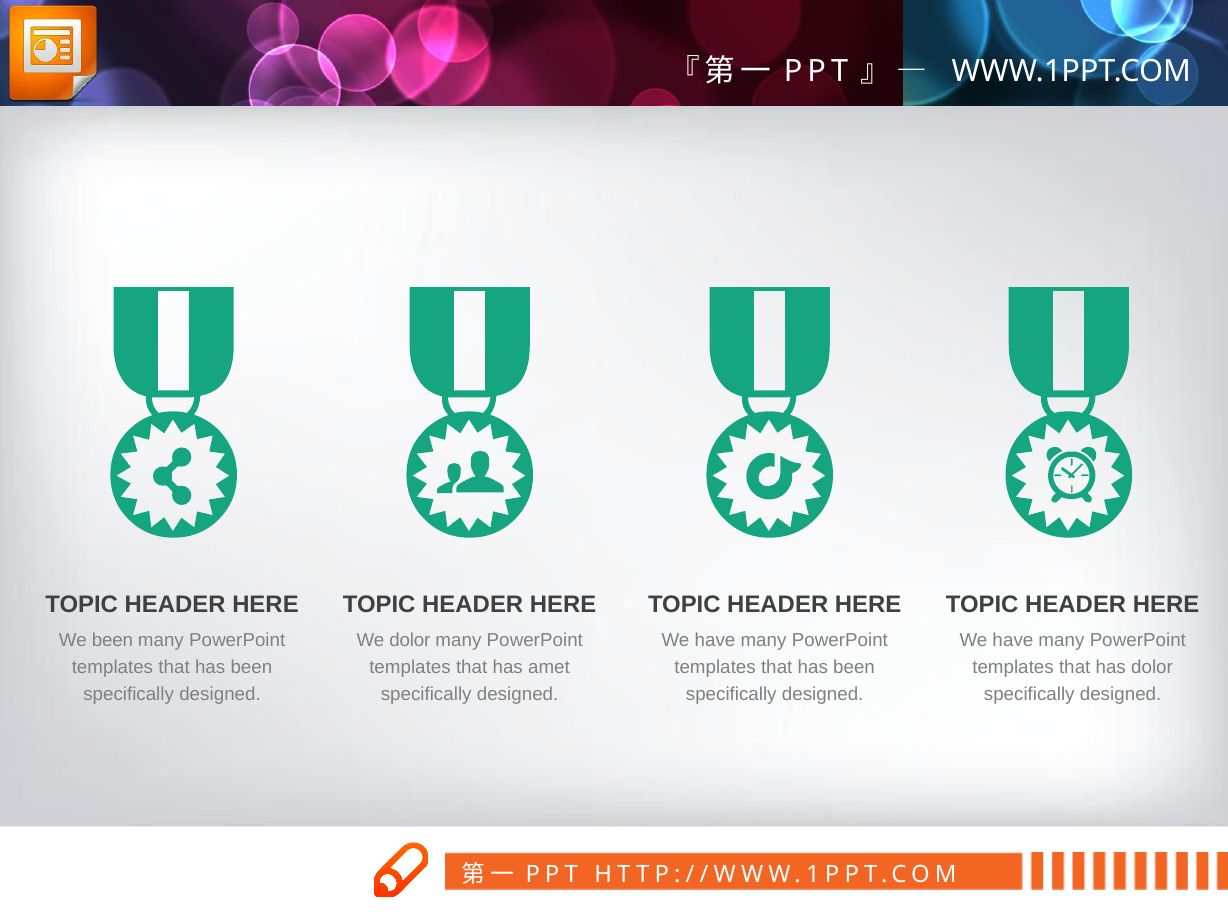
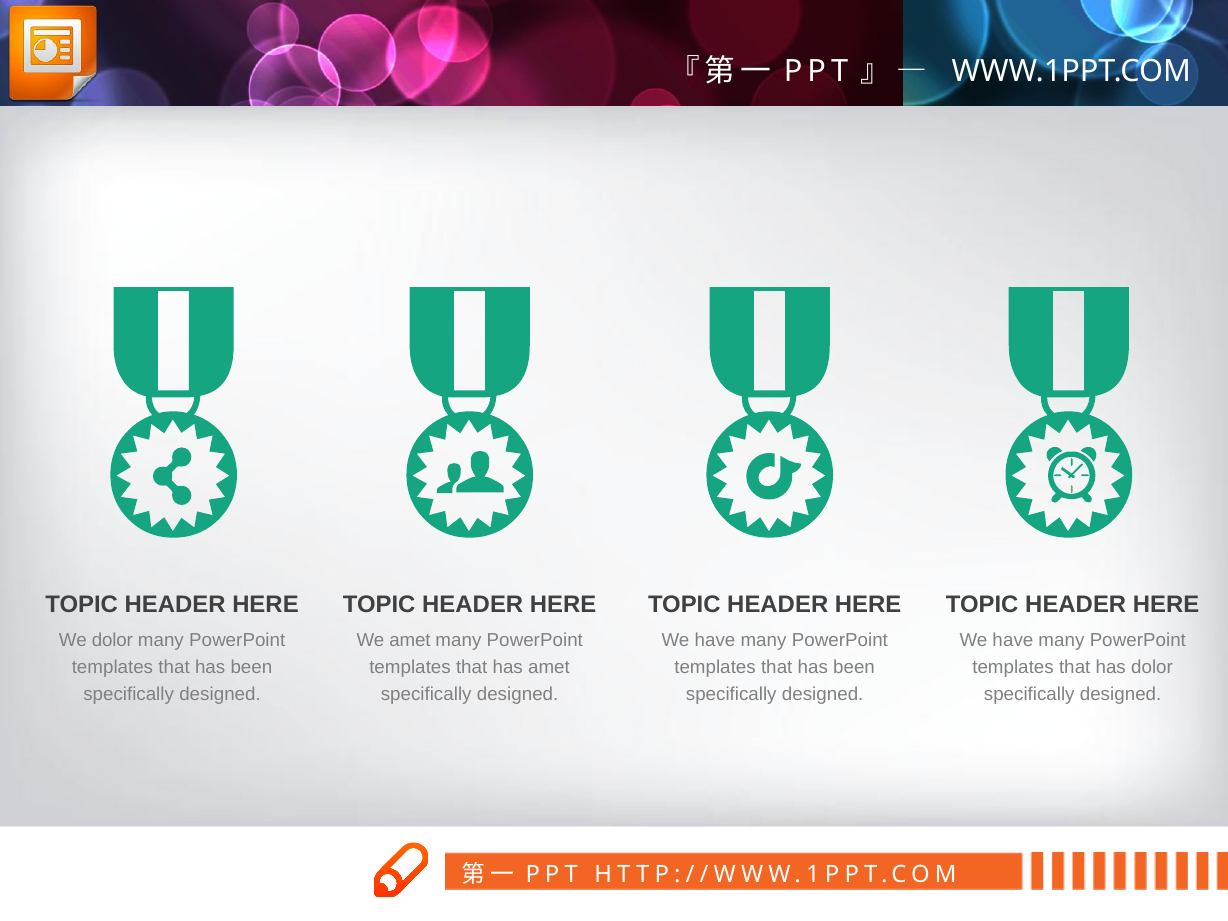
We been: been -> dolor
We dolor: dolor -> amet
